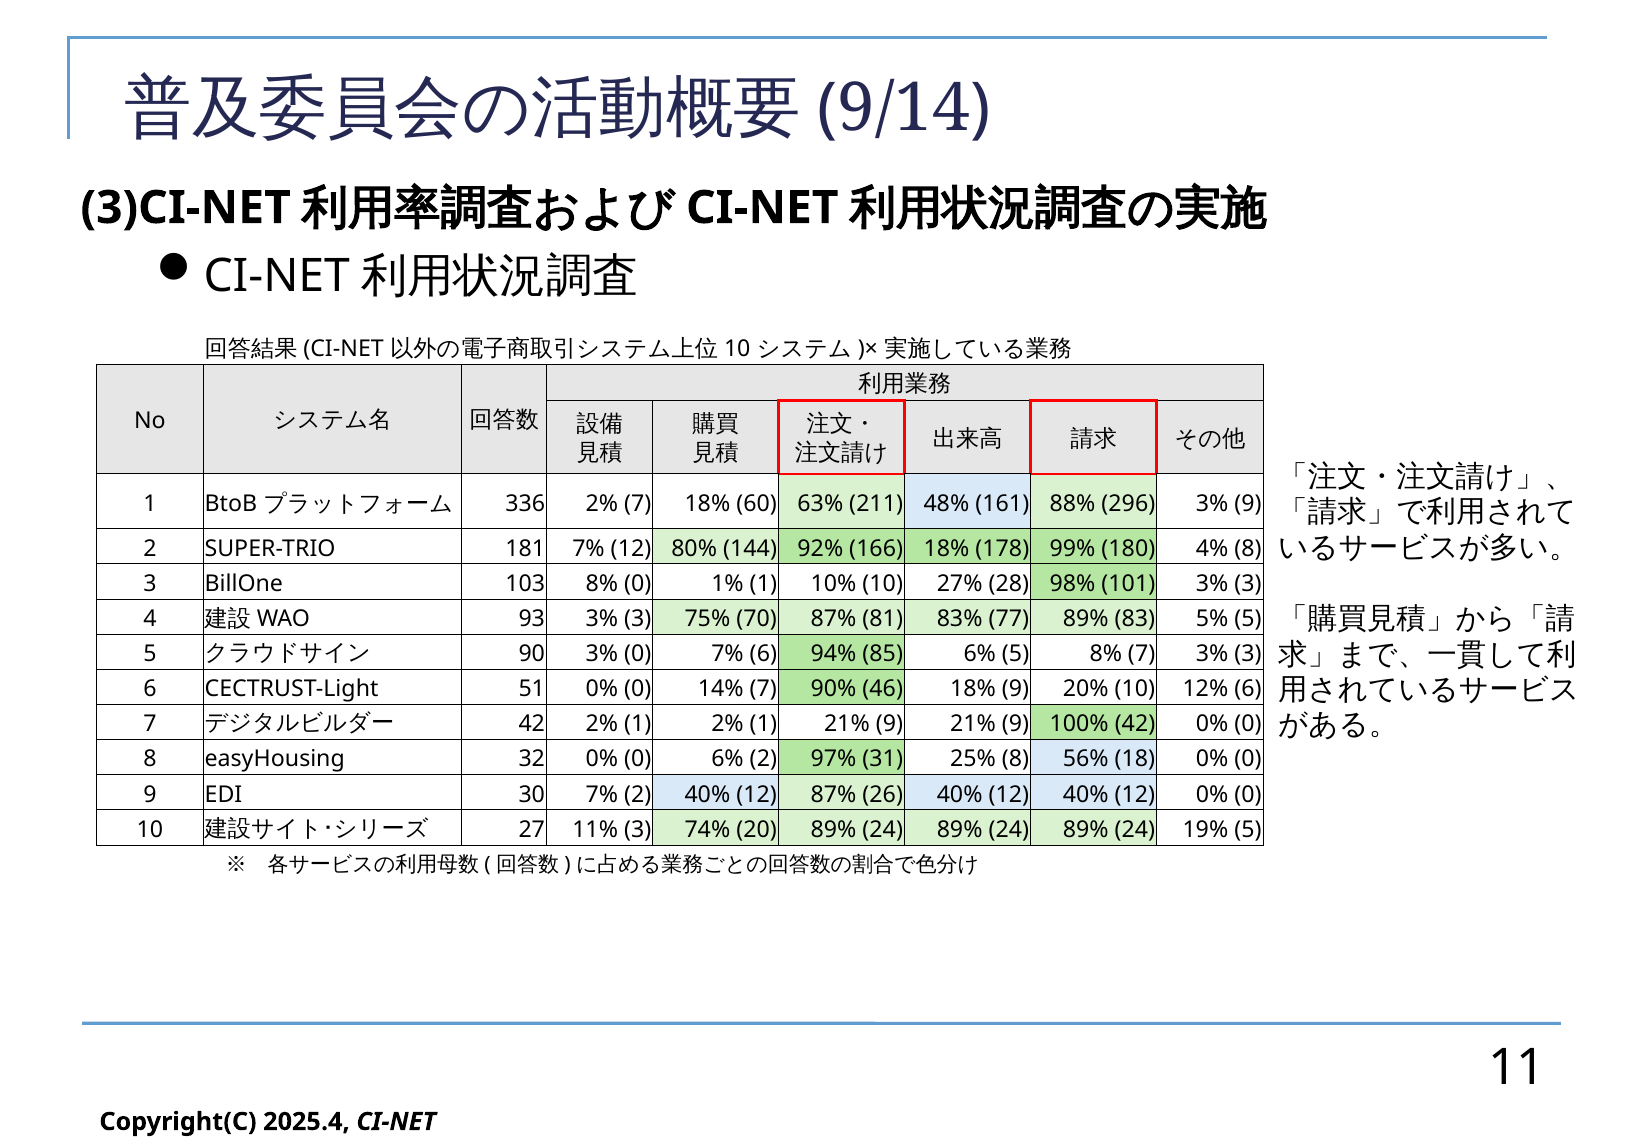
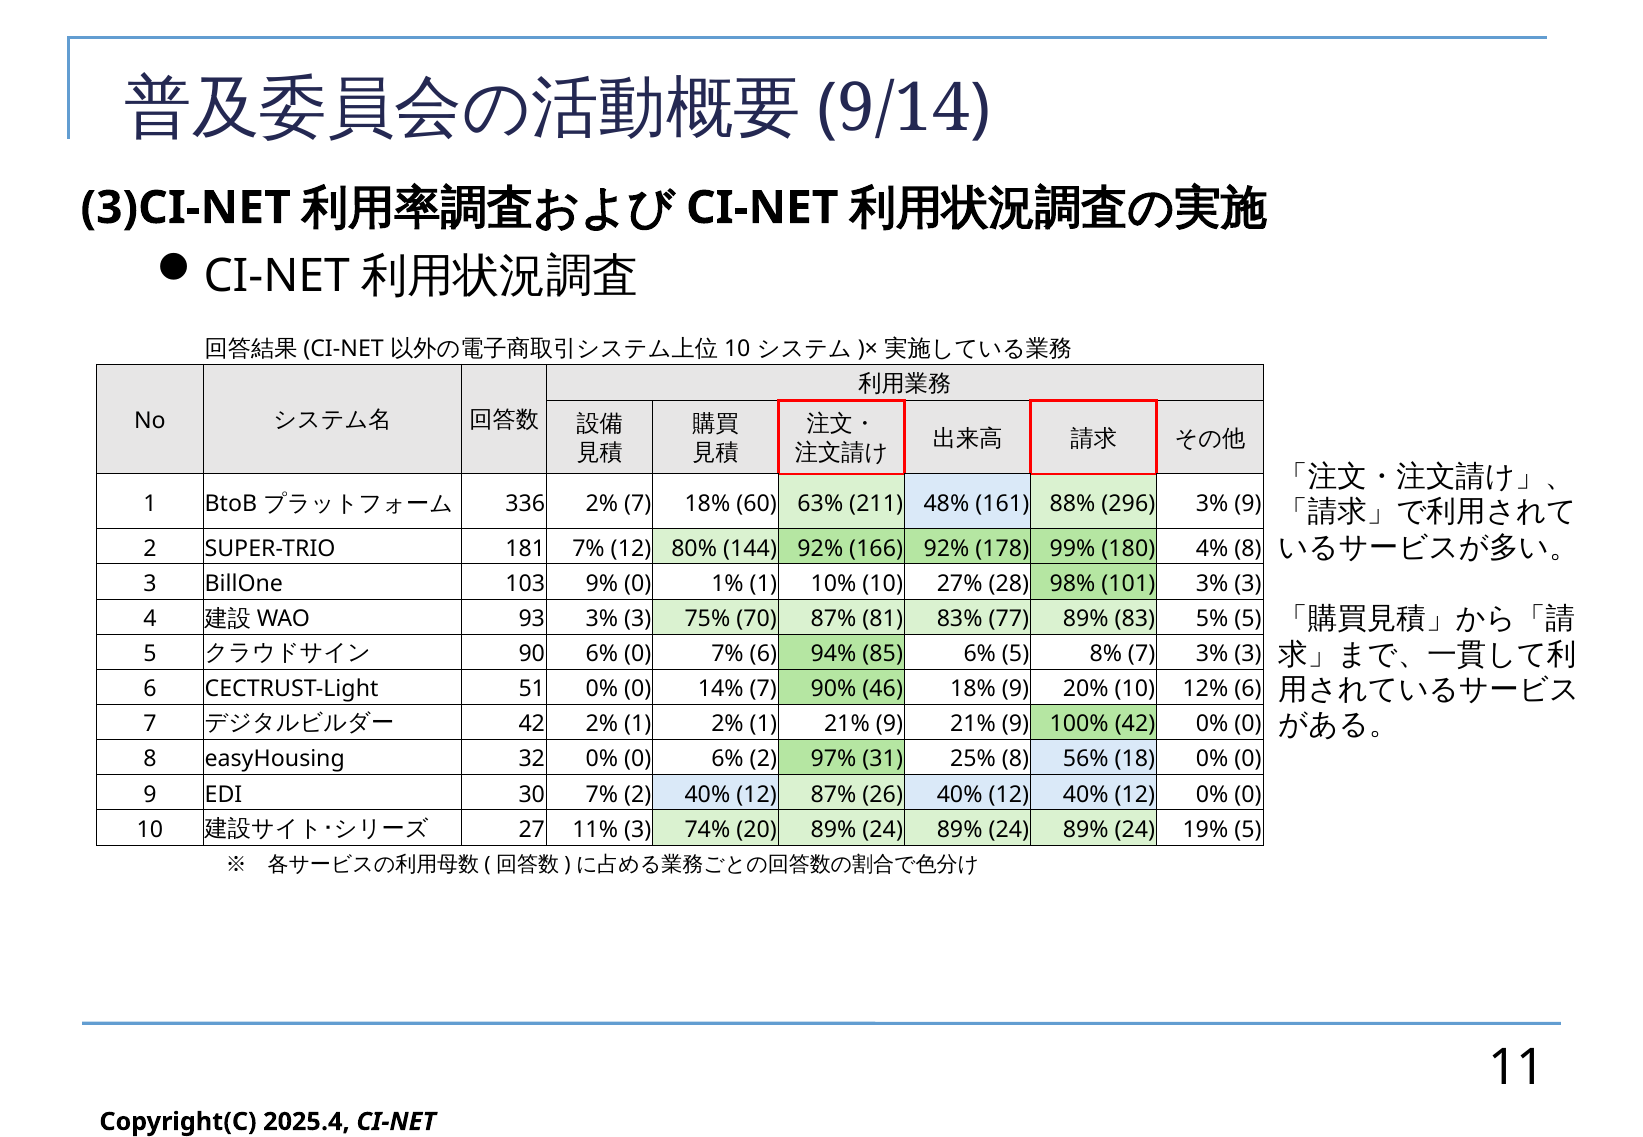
166 18%: 18% -> 92%
103 8%: 8% -> 9%
90 3%: 3% -> 6%
